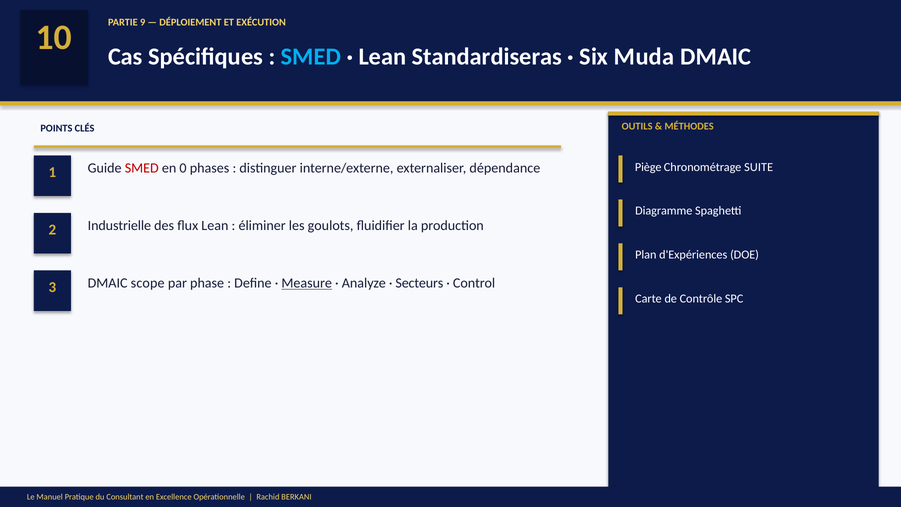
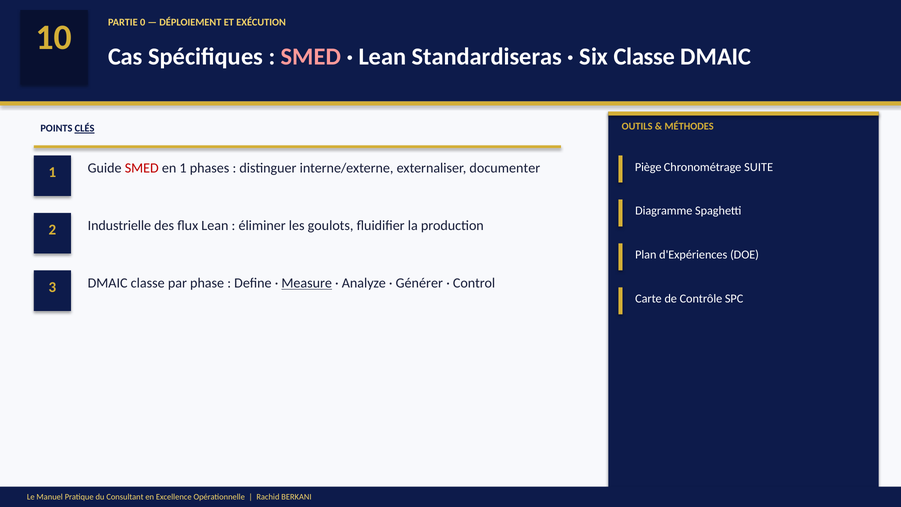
9: 9 -> 0
SMED at (311, 57) colour: light blue -> pink
Six Muda: Muda -> Classe
CLÉS underline: none -> present
en 0: 0 -> 1
dépendance: dépendance -> documenter
DMAIC scope: scope -> classe
Secteurs: Secteurs -> Générer
